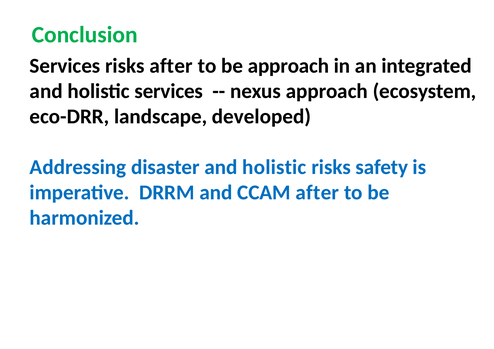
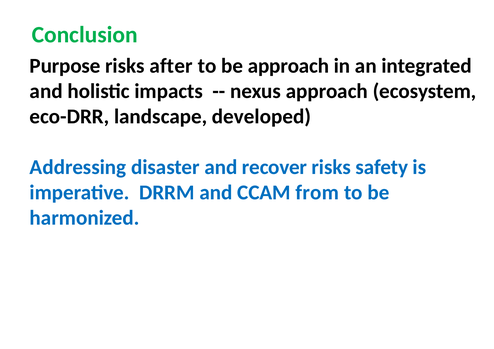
Services at (65, 66): Services -> Purpose
holistic services: services -> impacts
disaster and holistic: holistic -> recover
CCAM after: after -> from
